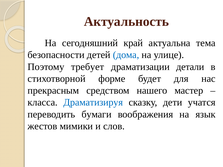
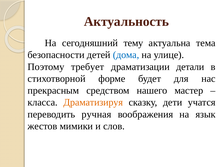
край: край -> тему
Драматизируя colour: blue -> orange
бумаги: бумаги -> ручная
